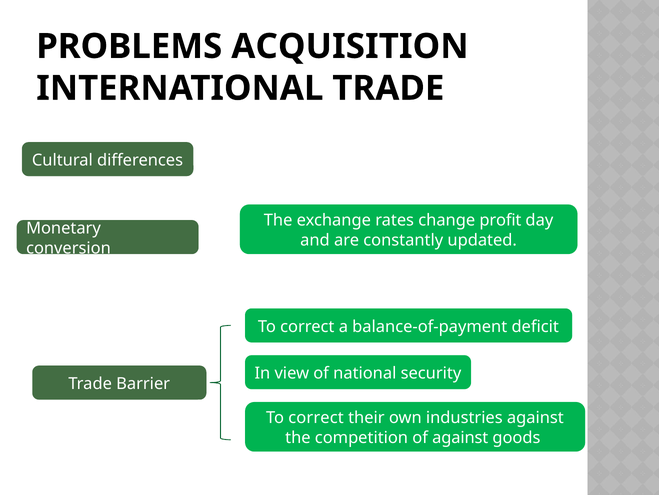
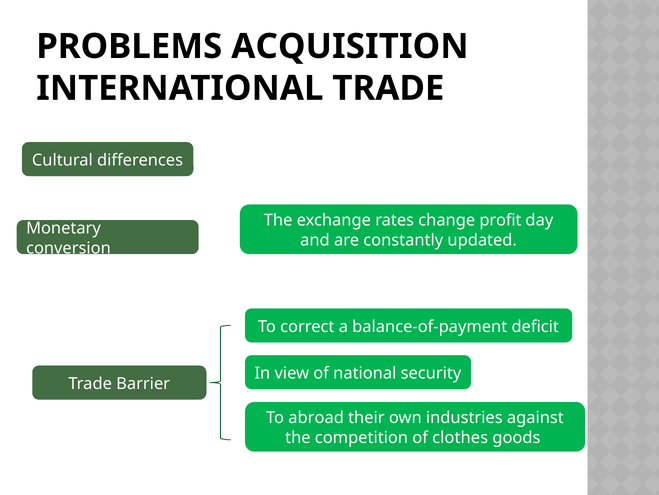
correct at (316, 417): correct -> abroad
of against: against -> clothes
